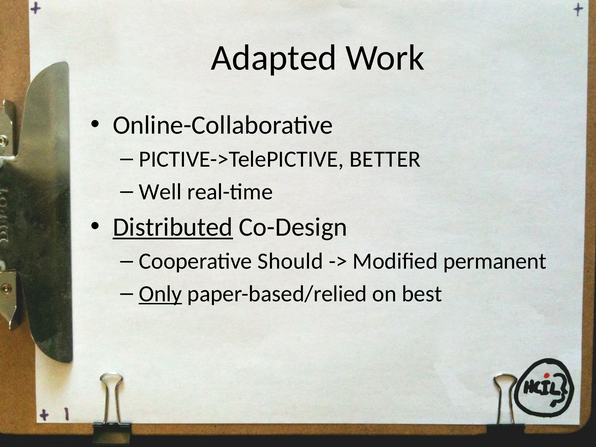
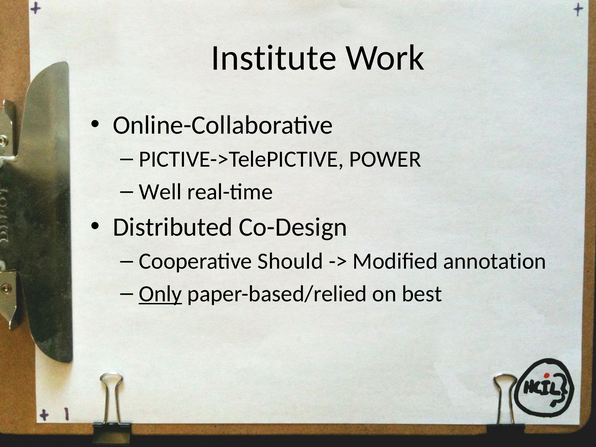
Adapted: Adapted -> Institute
BETTER: BETTER -> POWER
Distributed underline: present -> none
permanent: permanent -> annotation
